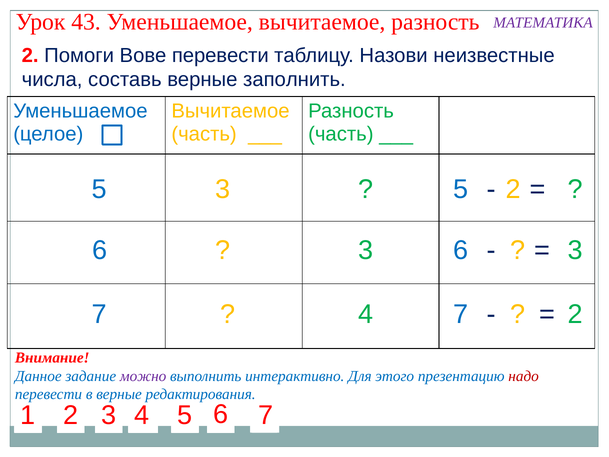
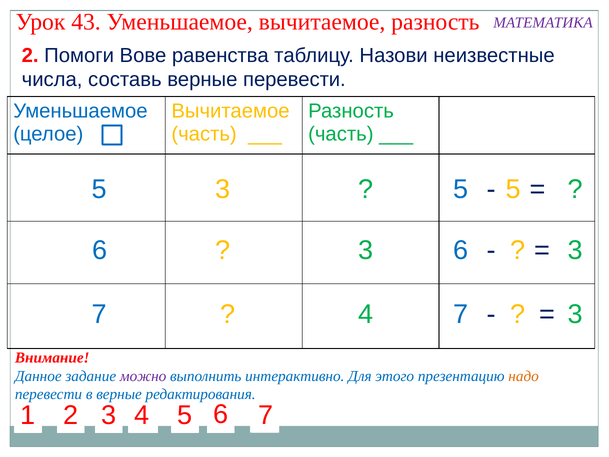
Вове перевести: перевести -> равенства
верные заполнить: заполнить -> перевести
2 at (513, 189): 2 -> 5
2 at (575, 314): 2 -> 3
надо colour: red -> orange
